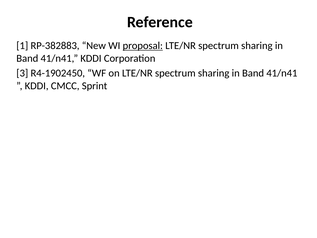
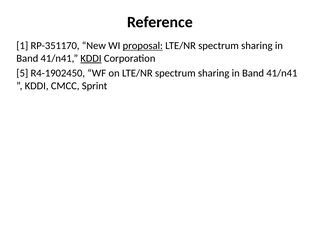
RP-382883: RP-382883 -> RP-351170
KDDI at (91, 58) underline: none -> present
3: 3 -> 5
